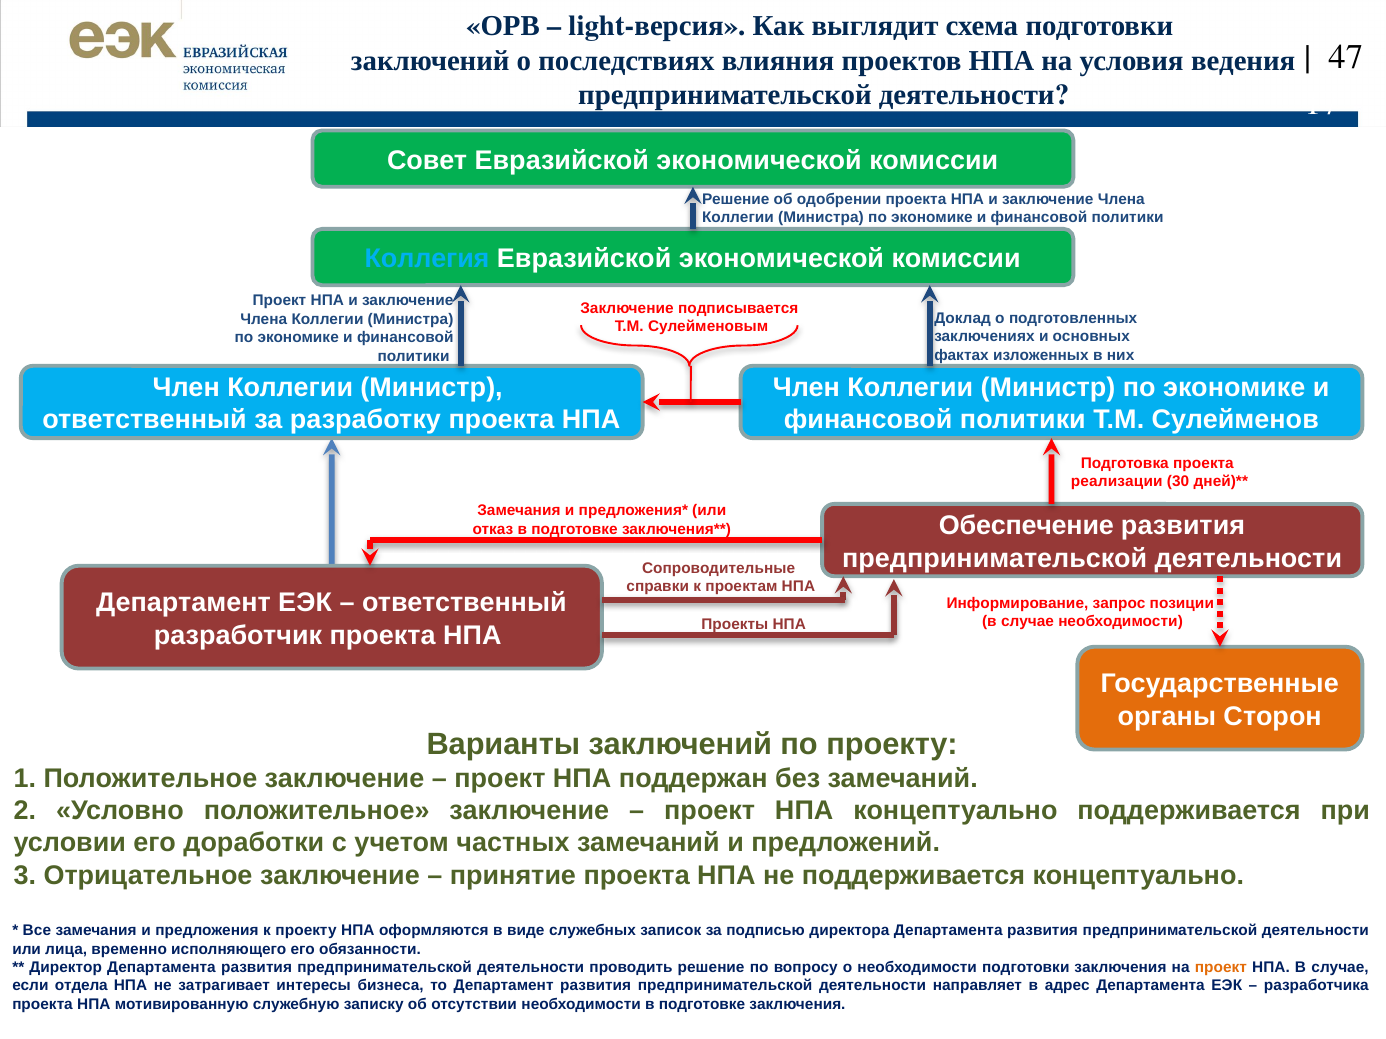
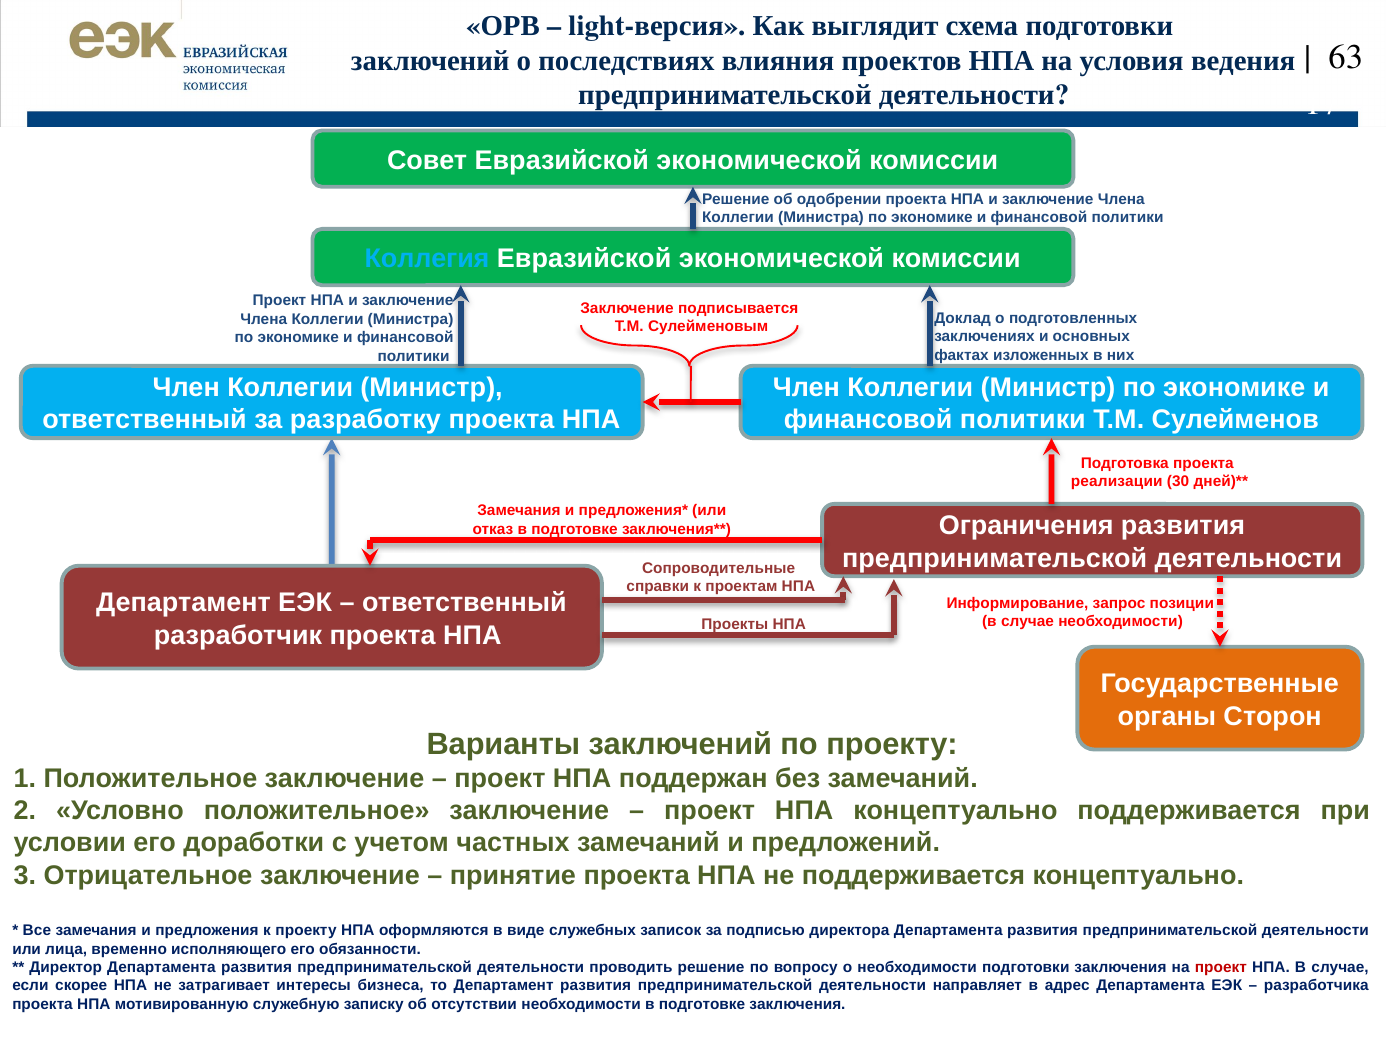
47: 47 -> 63
Обеспечение: Обеспечение -> Ограничения
проект at (1221, 968) colour: orange -> red
отдела: отдела -> скорее
